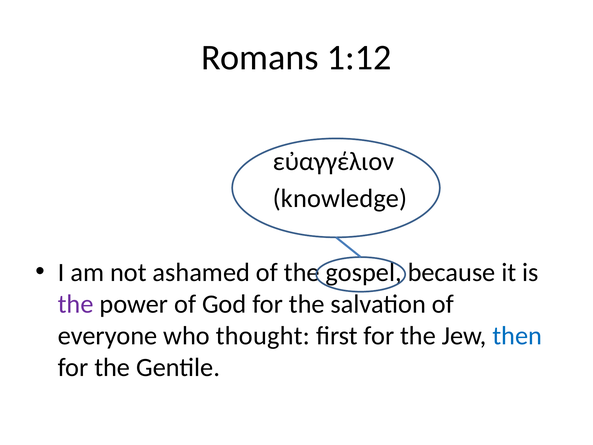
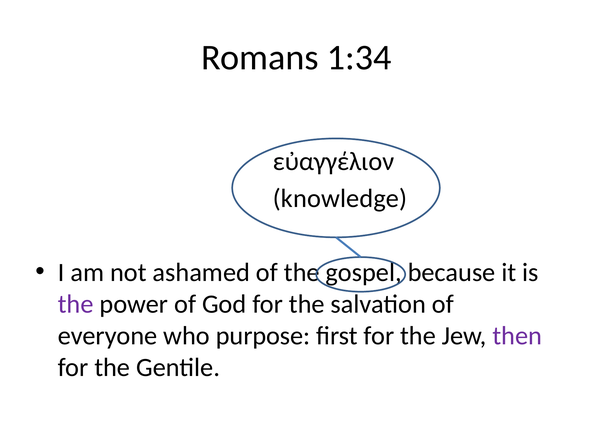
1:12: 1:12 -> 1:34
thought: thought -> purpose
then colour: blue -> purple
